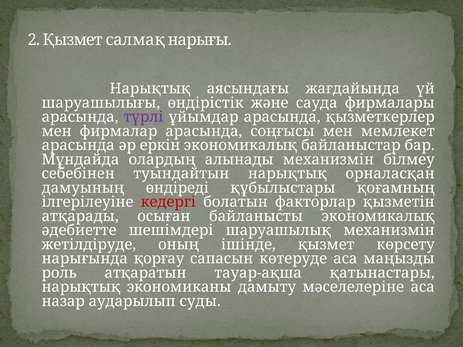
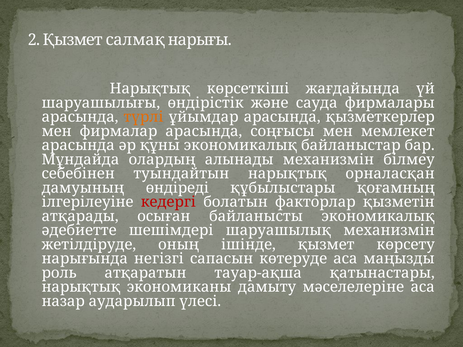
аясындағы: аясындағы -> көрсеткіші
түрлі colour: purple -> orange
еркін: еркін -> құны
қорғау: қорғау -> негізгі
суды: суды -> үлесі
